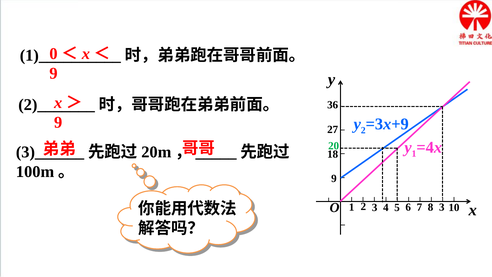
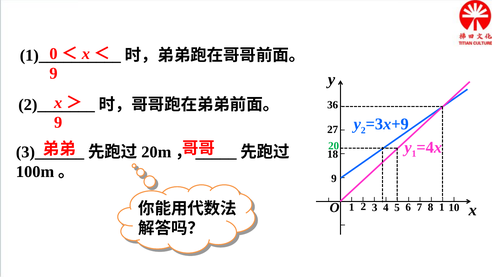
8 3: 3 -> 1
